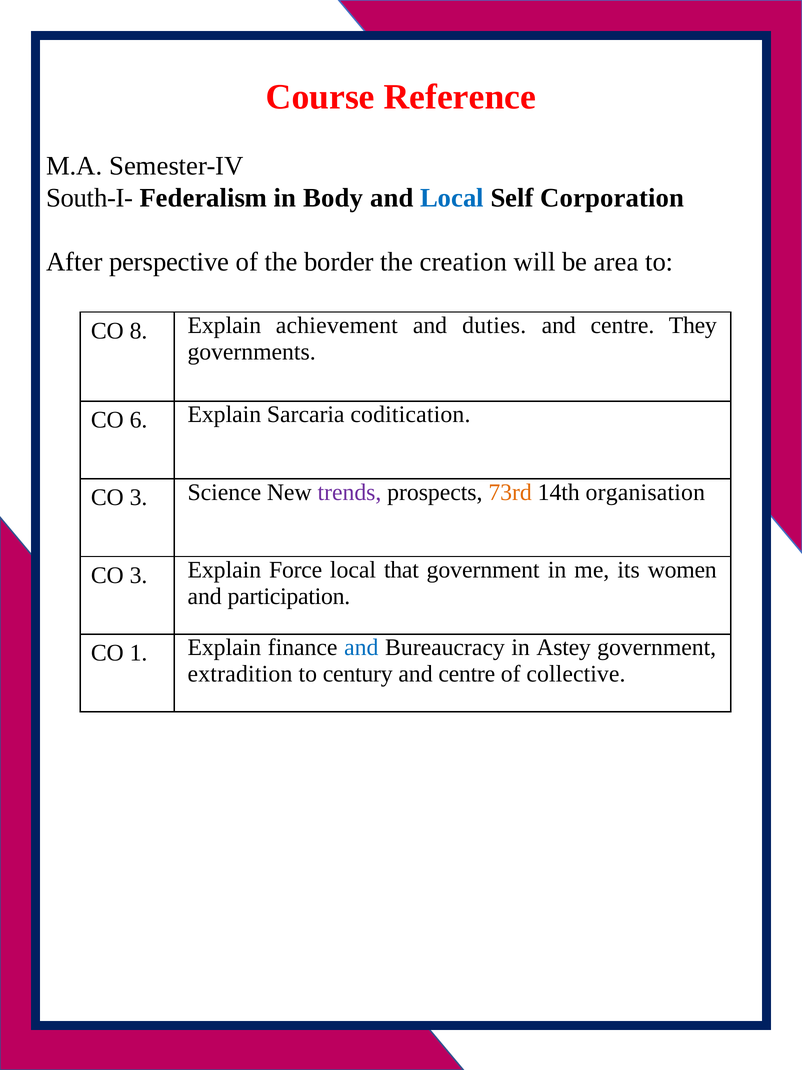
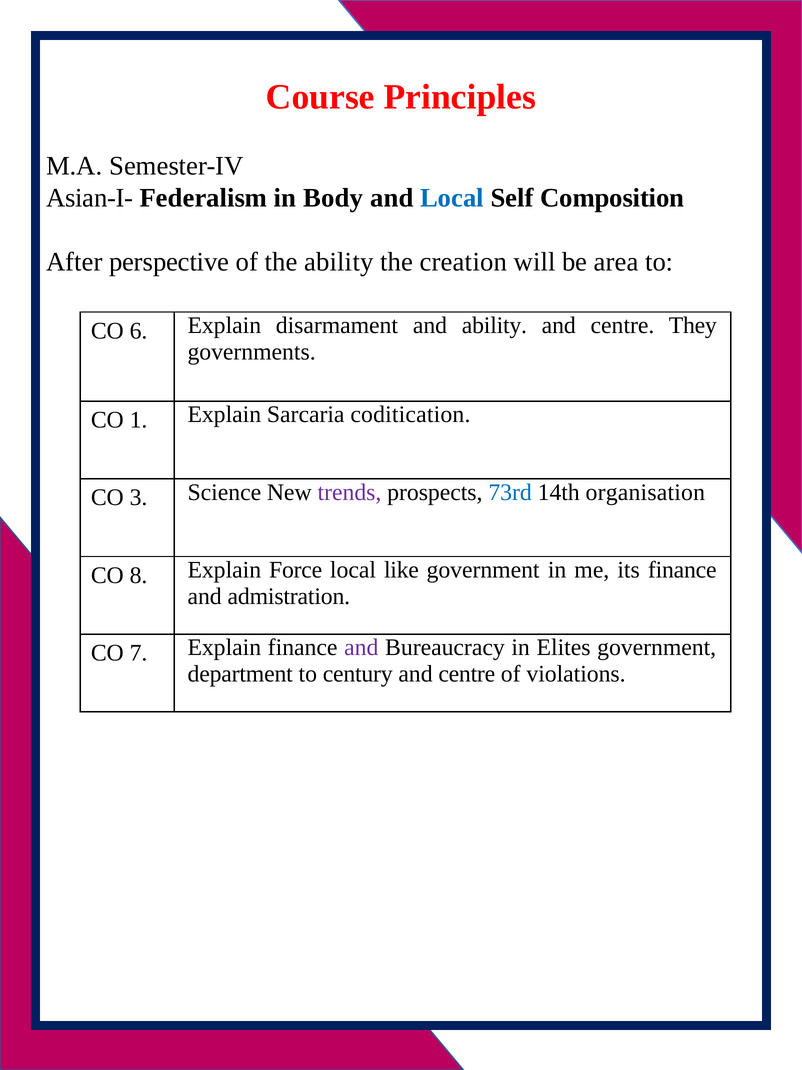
Reference: Reference -> Principles
South-I-: South-I- -> Asian-I-
Corporation: Corporation -> Composition
the border: border -> ability
8: 8 -> 6
achievement: achievement -> disarmament
and duties: duties -> ability
6: 6 -> 1
73rd colour: orange -> blue
3 at (139, 575): 3 -> 8
that: that -> like
its women: women -> finance
participation: participation -> admistration
1: 1 -> 7
and at (361, 647) colour: blue -> purple
Astey: Astey -> Elites
extradition: extradition -> department
collective: collective -> violations
